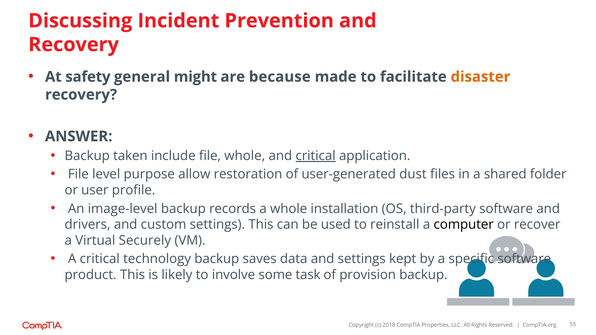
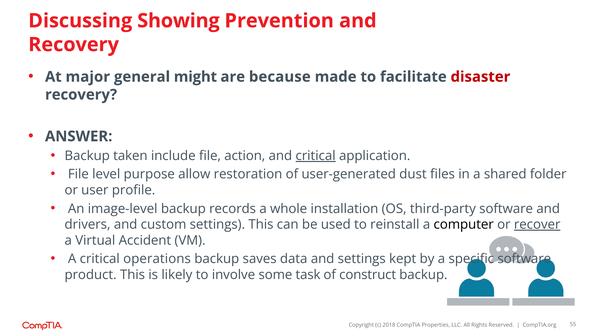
Incident: Incident -> Showing
safety: safety -> major
disaster colour: orange -> red
file whole: whole -> action
recover underline: none -> present
Securely: Securely -> Accident
technology: technology -> operations
provision: provision -> construct
